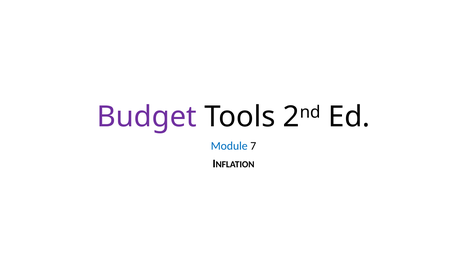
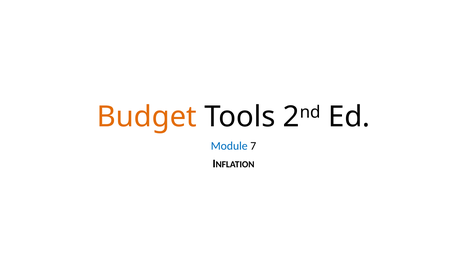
Budget colour: purple -> orange
